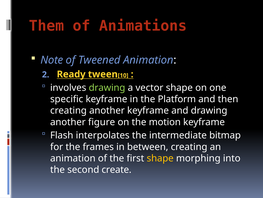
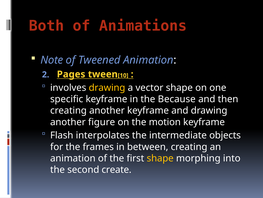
Them: Them -> Both
Ready: Ready -> Pages
drawing at (107, 87) colour: light green -> yellow
Platform: Platform -> Because
bitmap: bitmap -> objects
